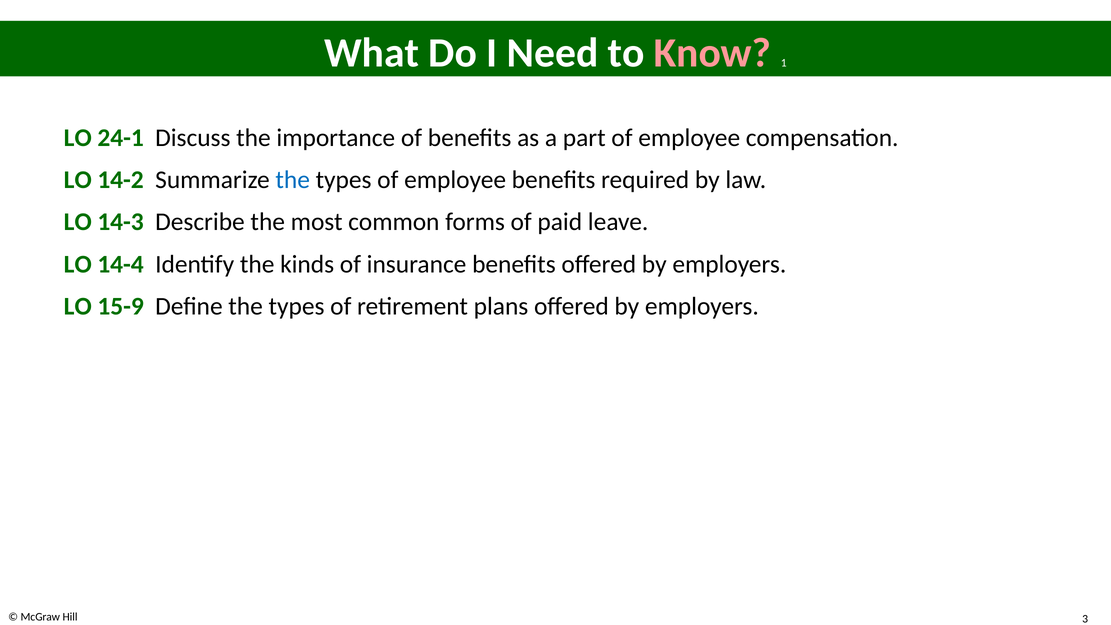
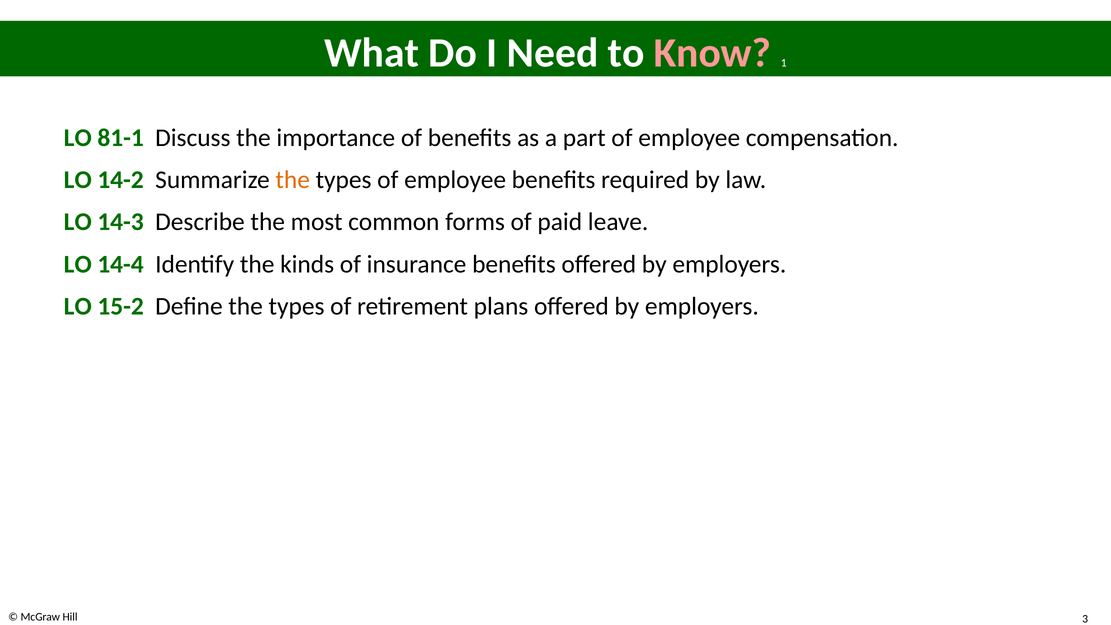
24-1: 24-1 -> 81-1
the at (293, 180) colour: blue -> orange
15-9: 15-9 -> 15-2
